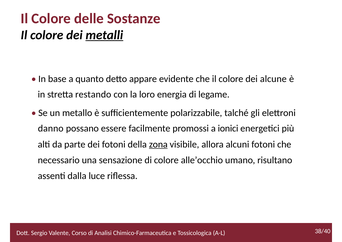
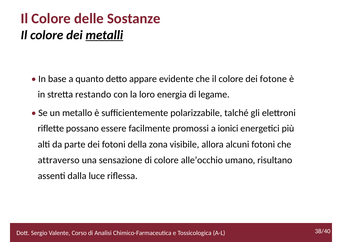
alcune: alcune -> fotone
danno: danno -> riflette
zona underline: present -> none
necessario: necessario -> attraverso
